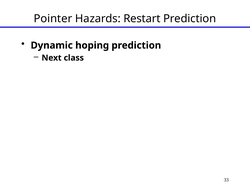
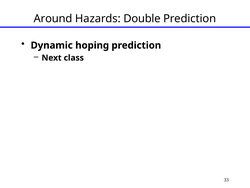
Pointer: Pointer -> Around
Restart: Restart -> Double
